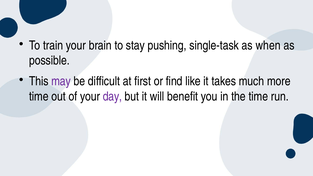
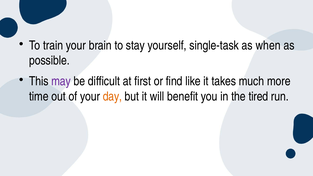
pushing: pushing -> yourself
day colour: purple -> orange
the time: time -> tired
